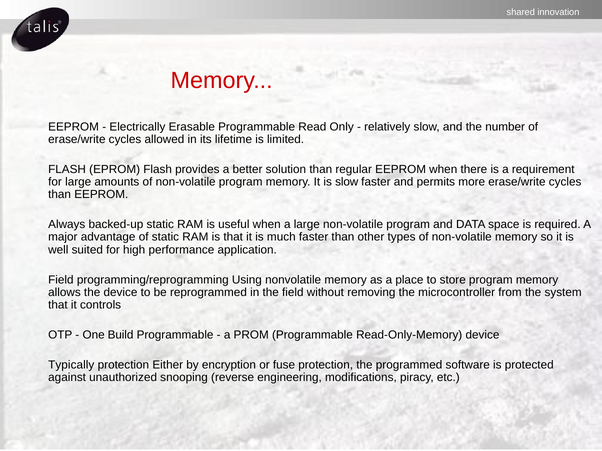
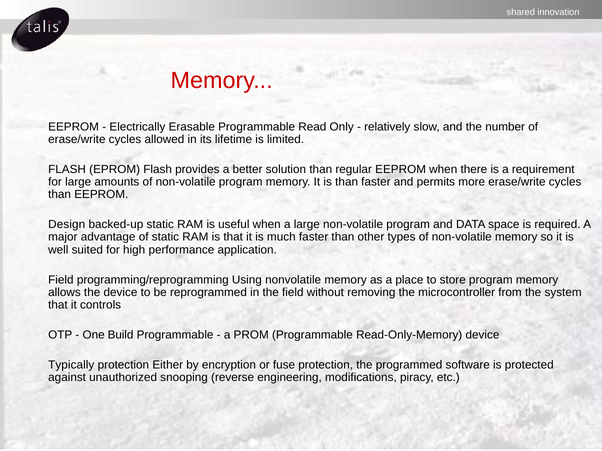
is slow: slow -> than
Always: Always -> Design
